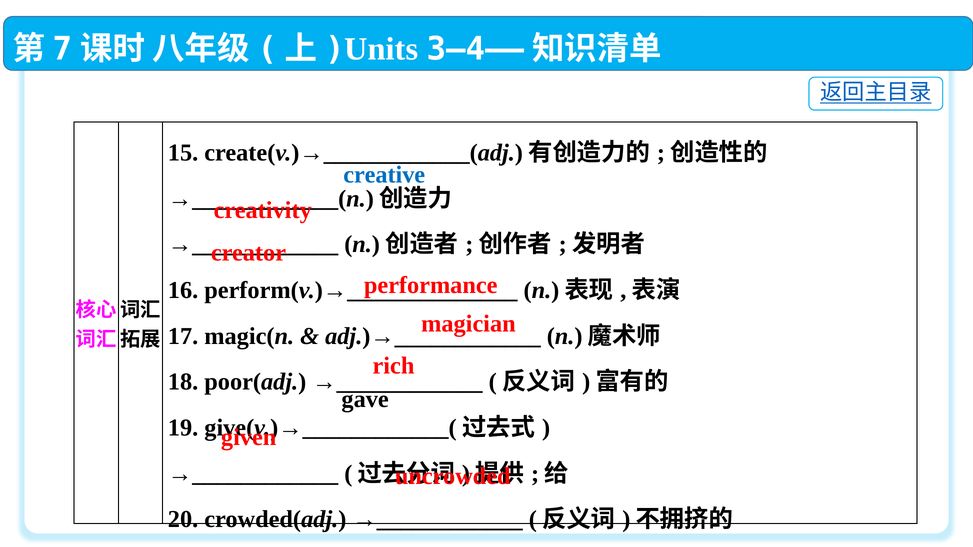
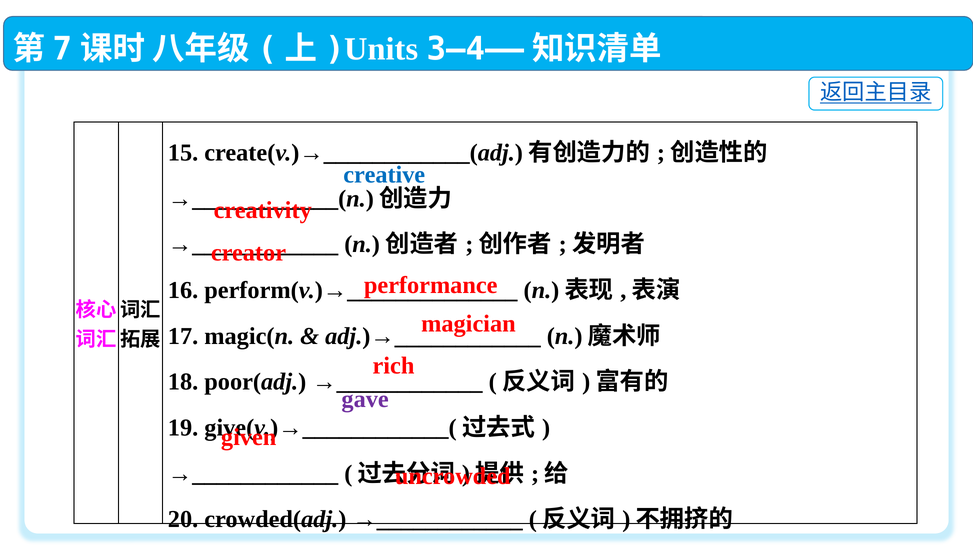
gave colour: black -> purple
